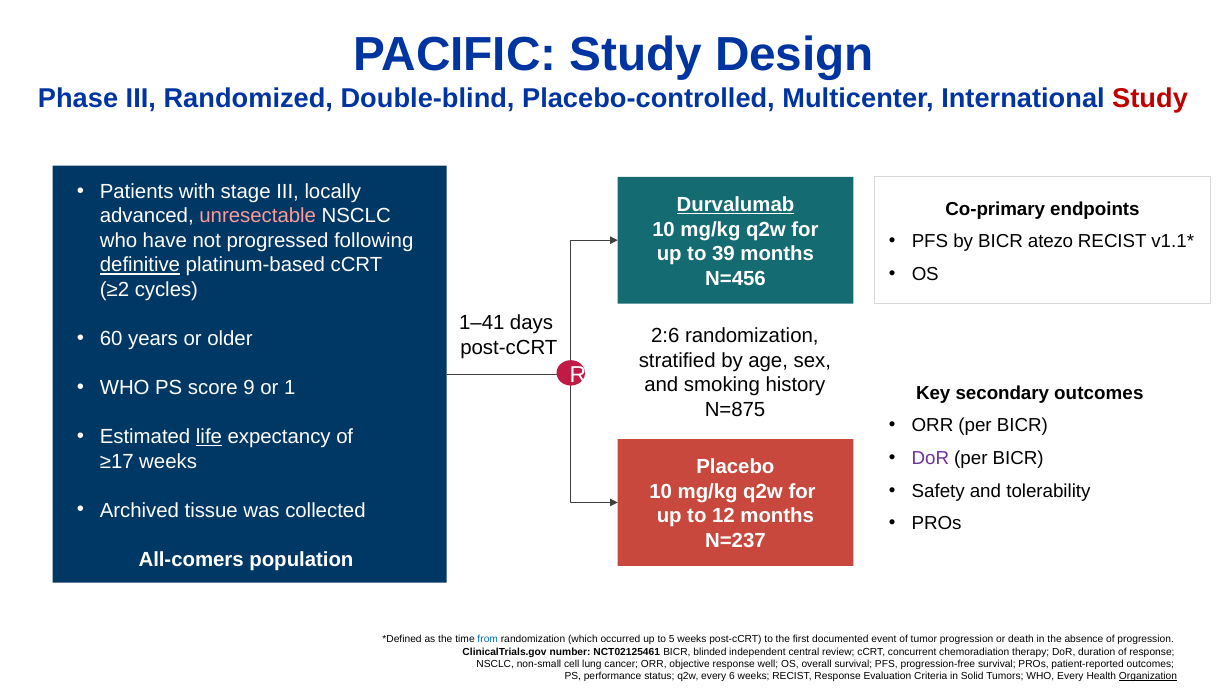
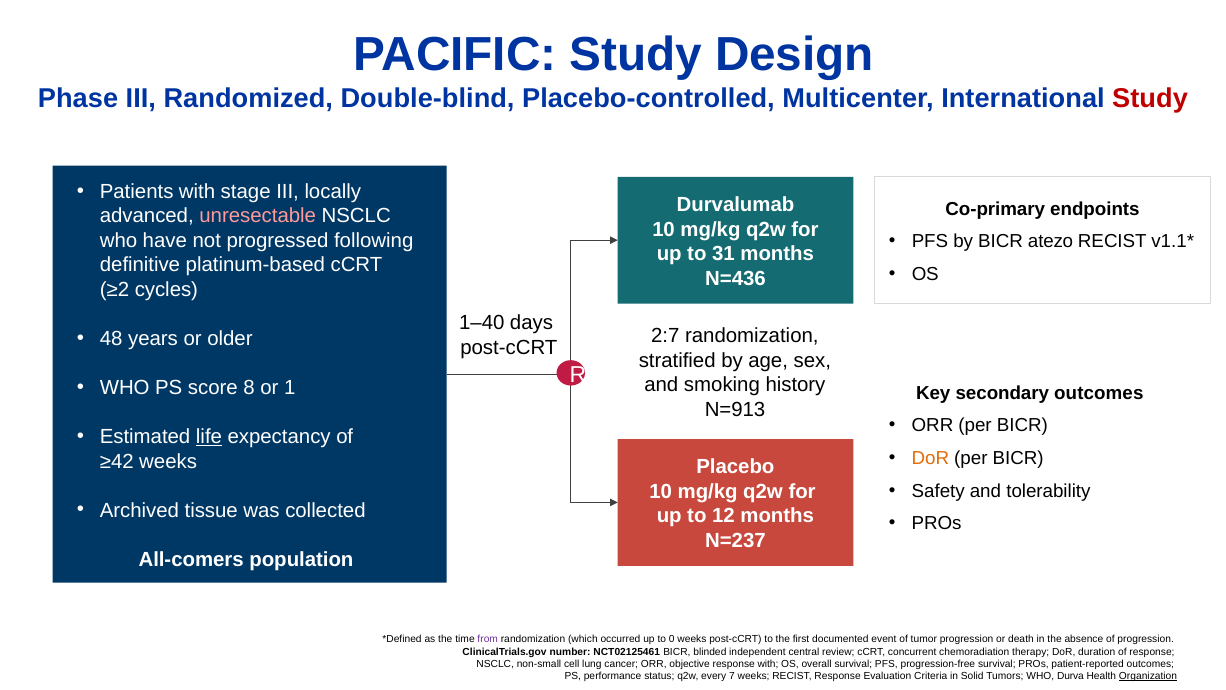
Durvalumab underline: present -> none
39: 39 -> 31
definitive underline: present -> none
N=456: N=456 -> N=436
1–41: 1–41 -> 1–40
2:6: 2:6 -> 2:7
60: 60 -> 48
9: 9 -> 8
N=875: N=875 -> N=913
DoR at (930, 458) colour: purple -> orange
≥17: ≥17 -> ≥42
from colour: blue -> purple
5: 5 -> 0
response well: well -> with
6: 6 -> 7
WHO Every: Every -> Durva
